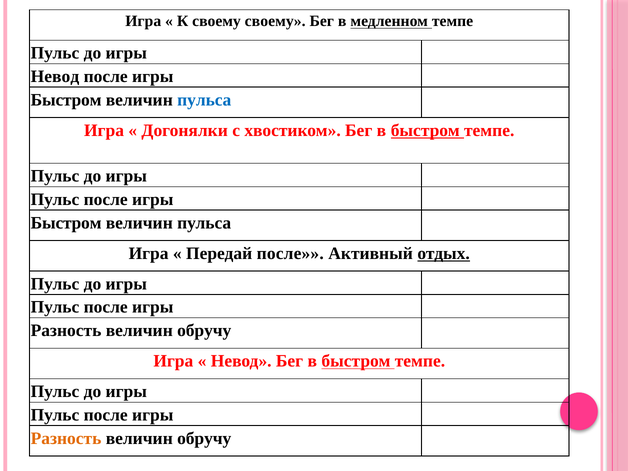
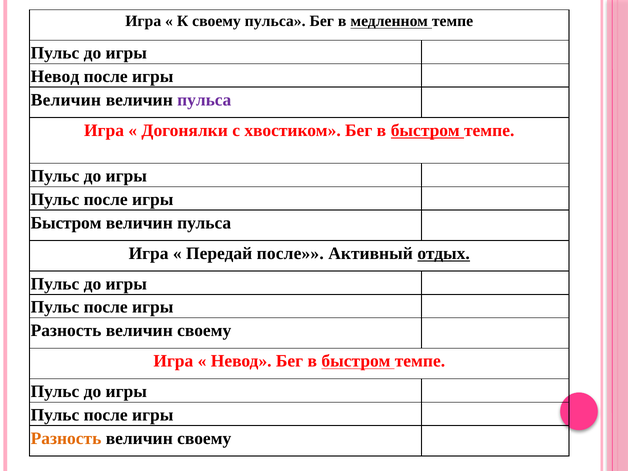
своему своему: своему -> пульса
Быстром at (66, 100): Быстром -> Величин
пульса at (204, 100) colour: blue -> purple
обручу at (204, 331): обручу -> своему
обручу at (204, 438): обручу -> своему
